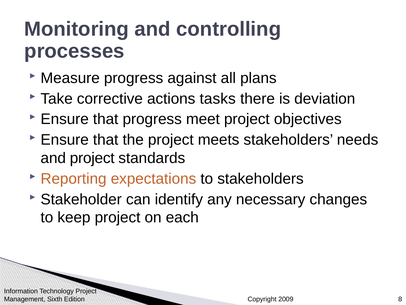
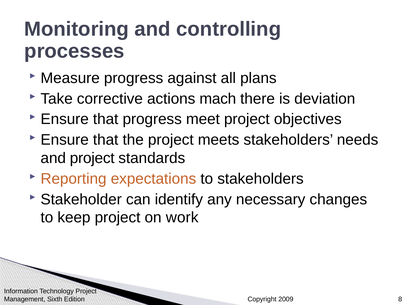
tasks: tasks -> mach
each: each -> work
